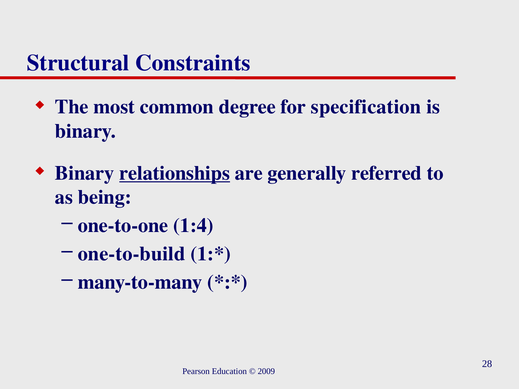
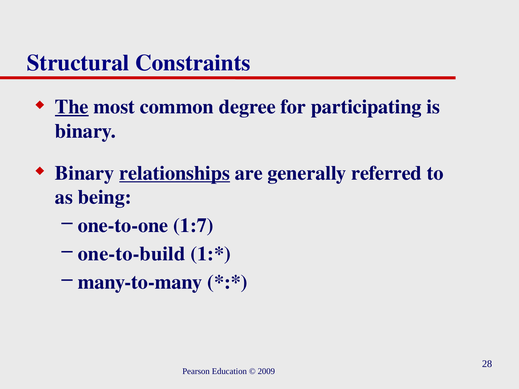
The underline: none -> present
specification: specification -> participating
1:4: 1:4 -> 1:7
